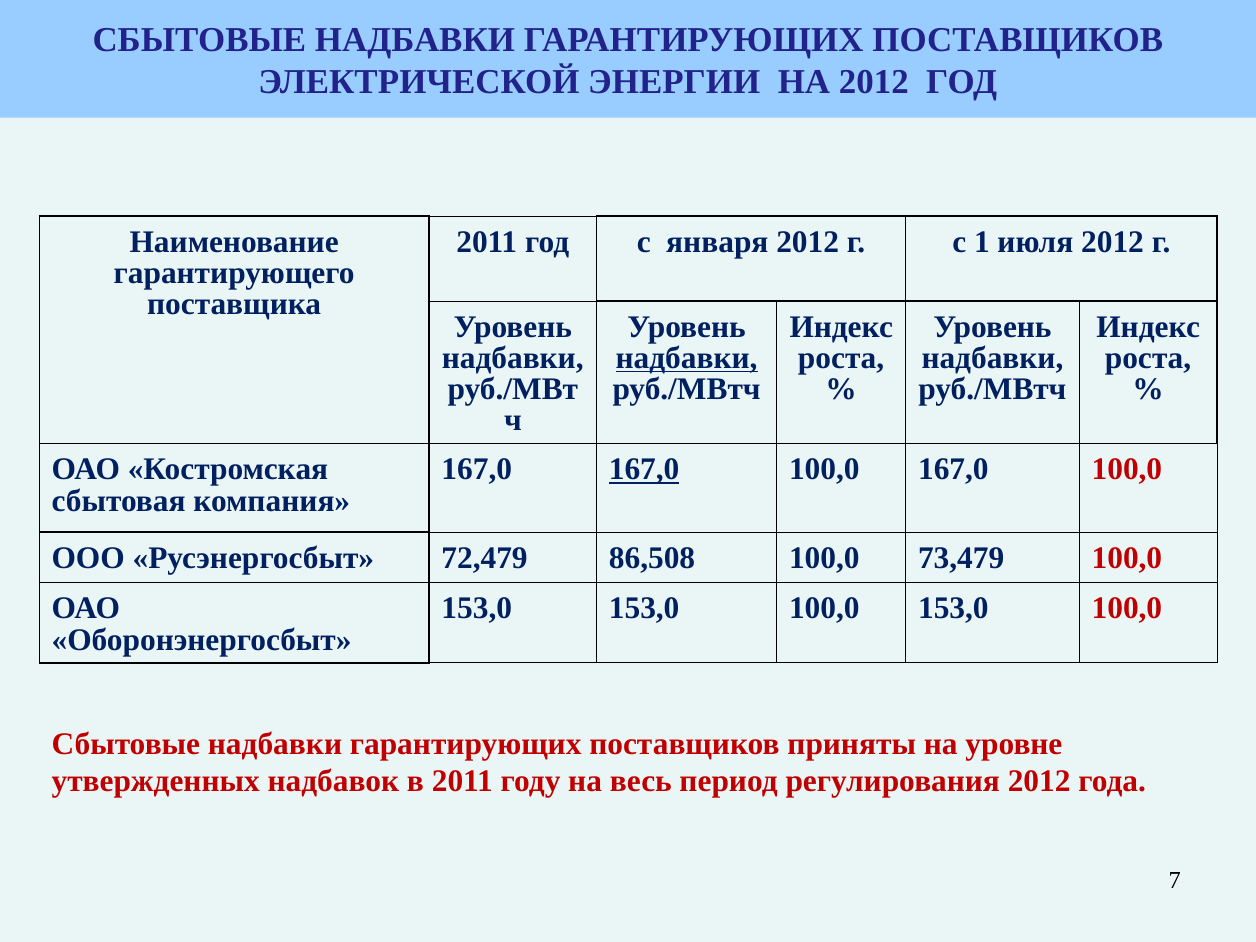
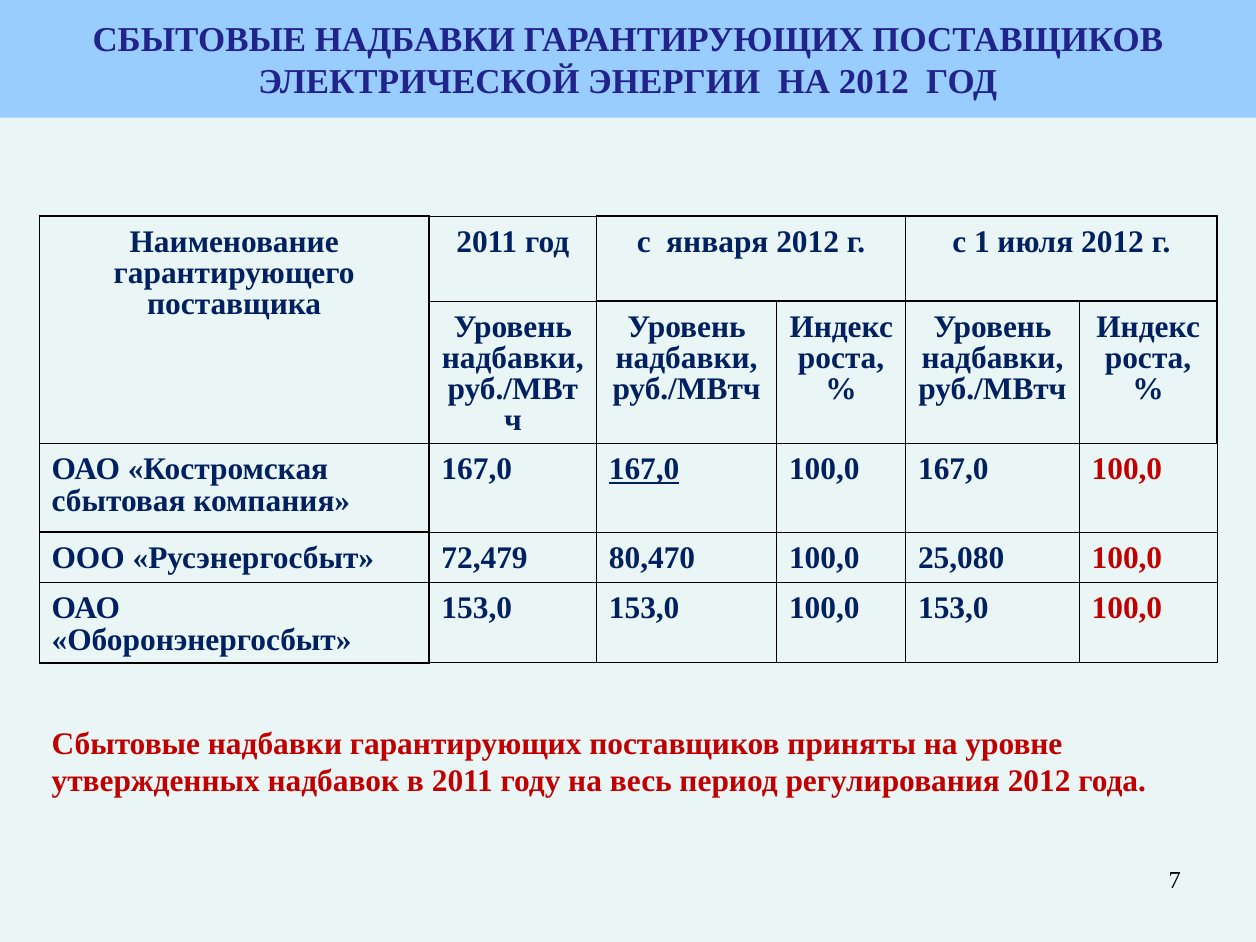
надбавки at (687, 358) underline: present -> none
86,508: 86,508 -> 80,470
73,479: 73,479 -> 25,080
